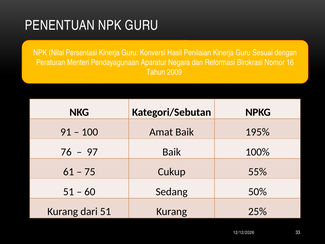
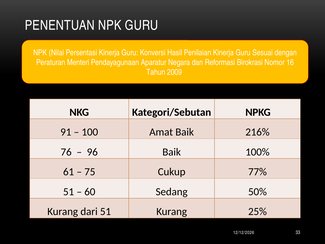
195%: 195% -> 216%
97: 97 -> 96
55%: 55% -> 77%
